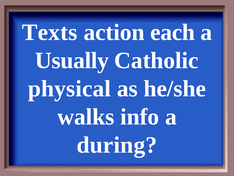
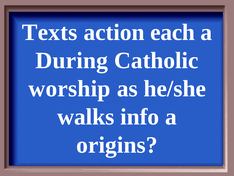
Usually: Usually -> During
physical: physical -> worship
during: during -> origins
